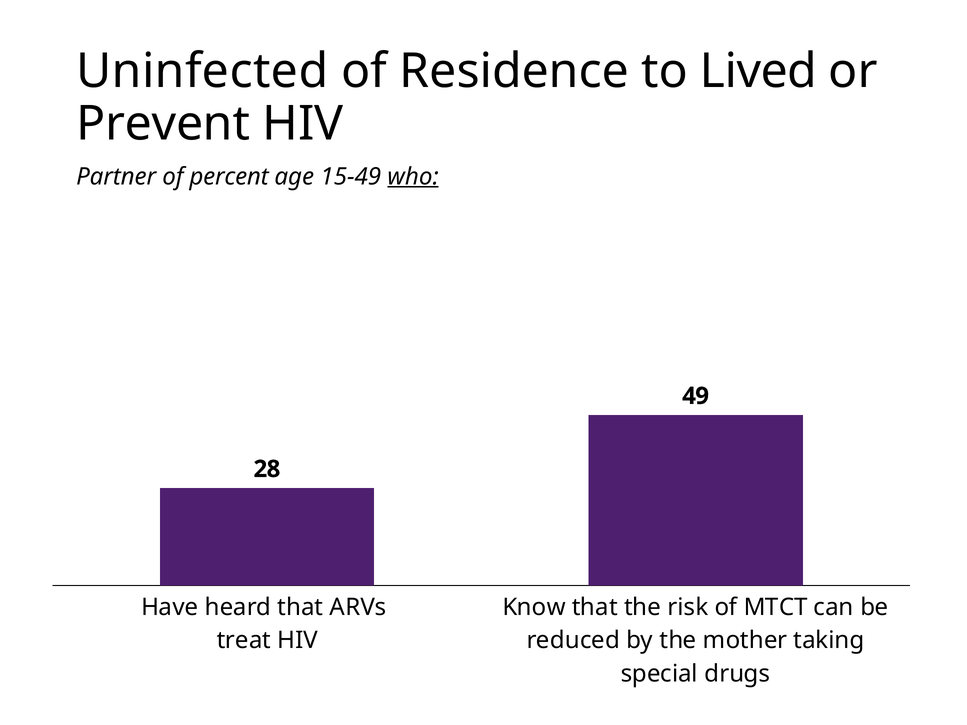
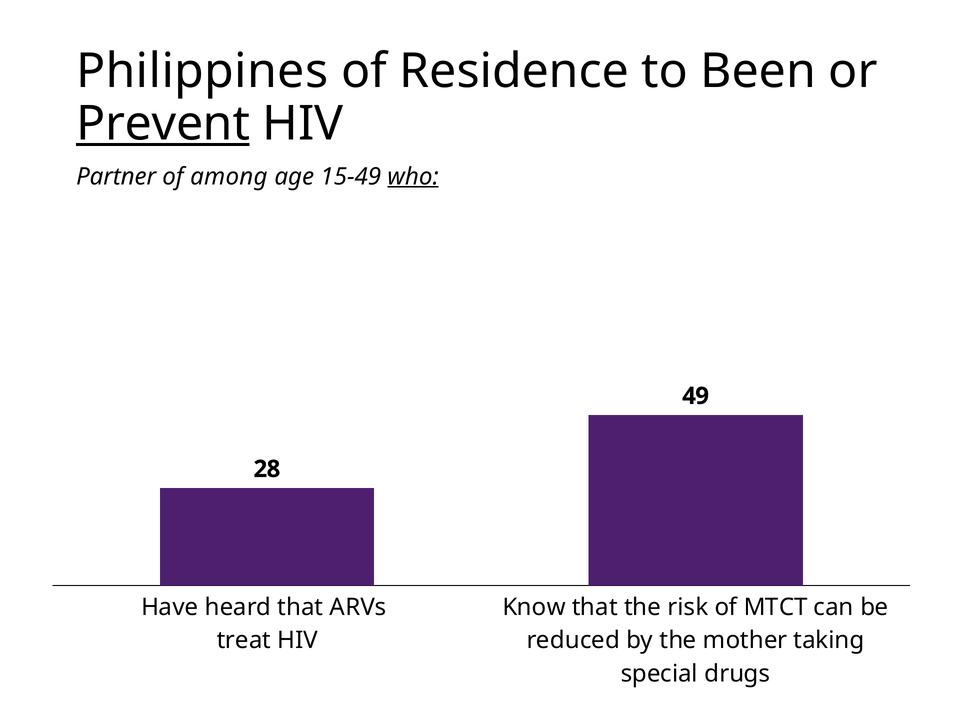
Uninfected: Uninfected -> Philippines
Lived: Lived -> Been
Prevent underline: none -> present
percent: percent -> among
